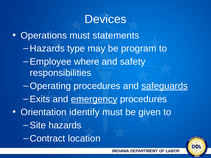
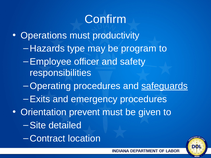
Devices: Devices -> Confirm
statements: statements -> productivity
where: where -> officer
emergency underline: present -> none
identify: identify -> prevent
Site hazards: hazards -> detailed
